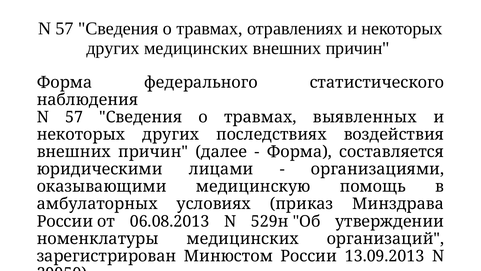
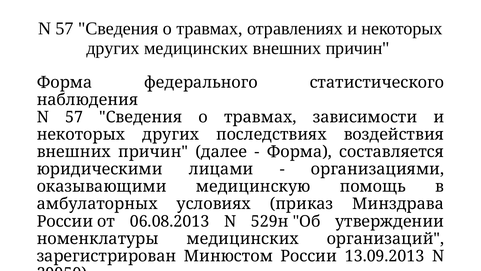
выявленных: выявленных -> зависимости
